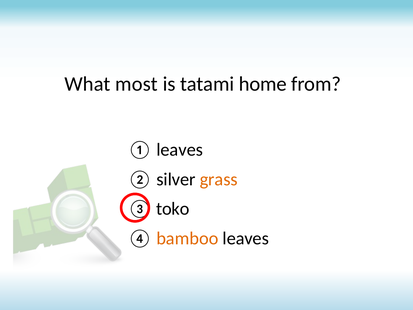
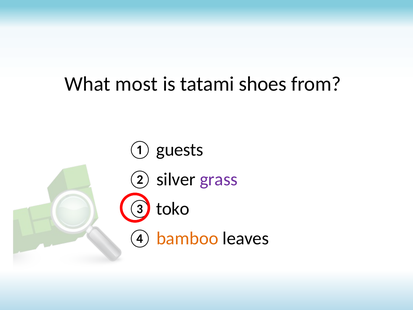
home: home -> shoes
① leaves: leaves -> guests
grass colour: orange -> purple
